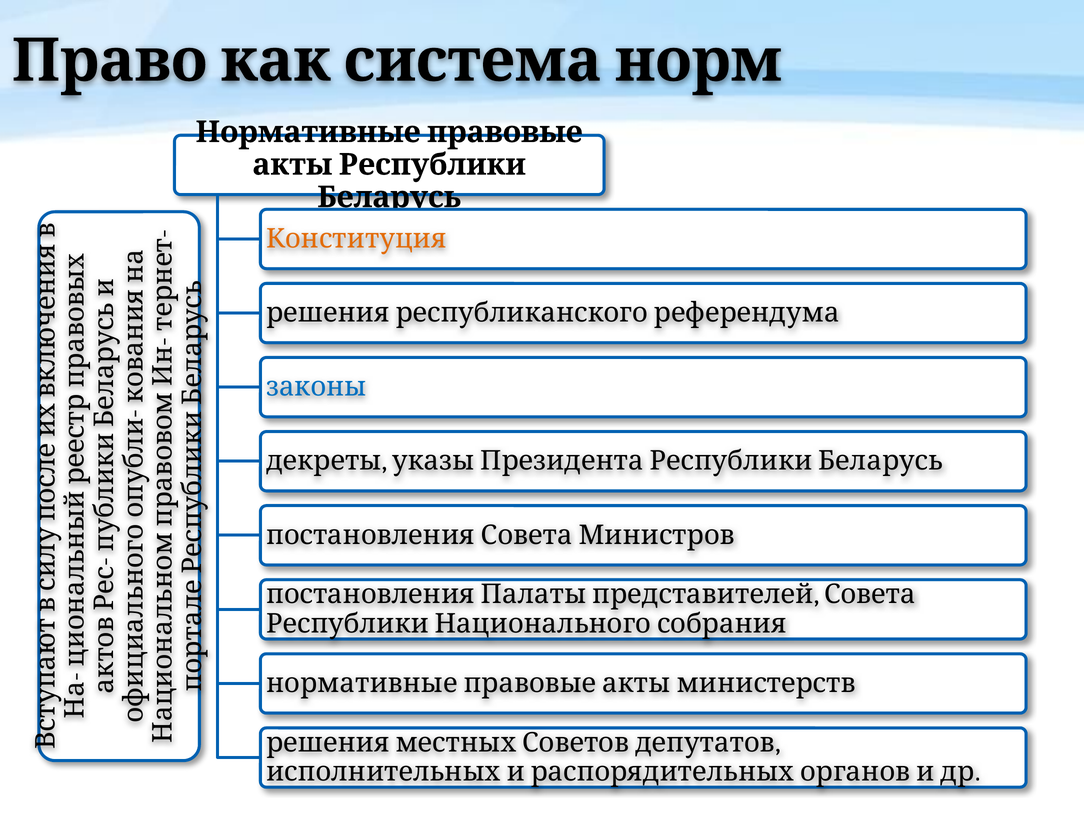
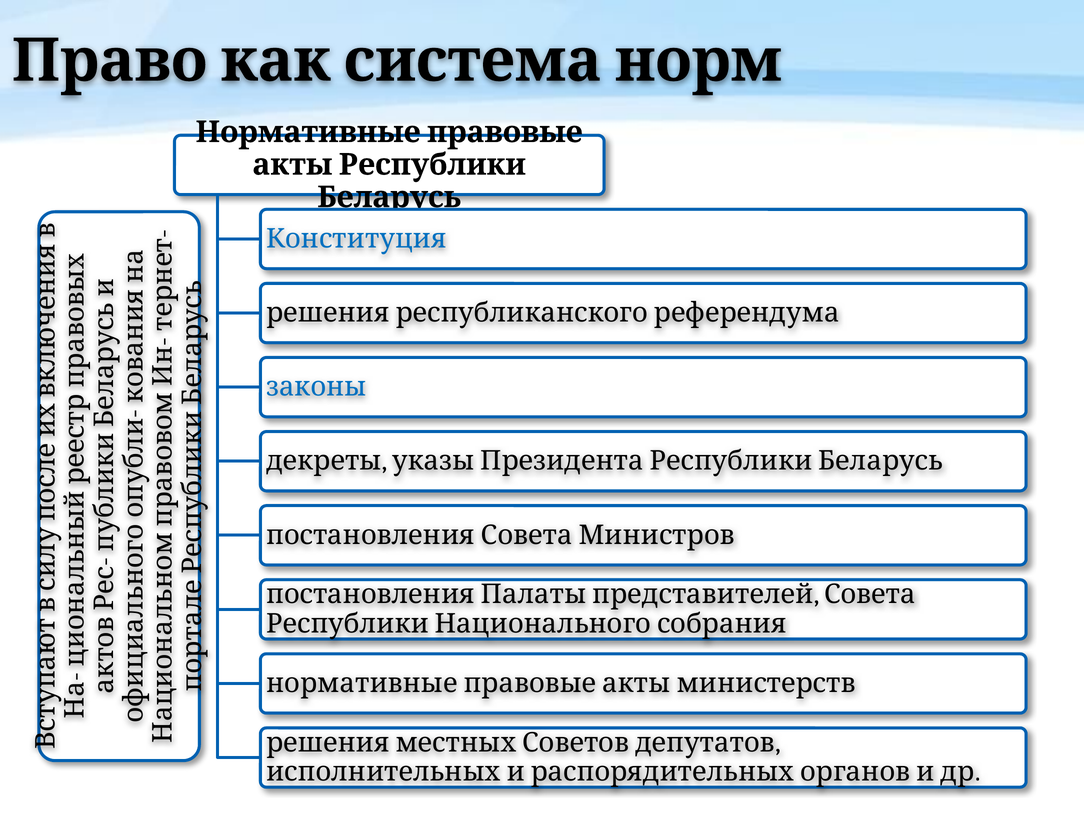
Конституция colour: orange -> blue
